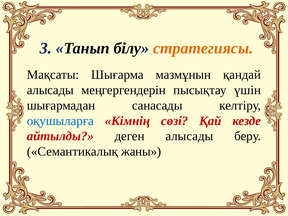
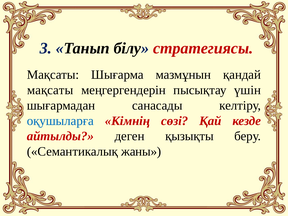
стратегиясы colour: orange -> red
алысады at (50, 90): алысады -> мақсаты
деген алысады: алысады -> қызықты
